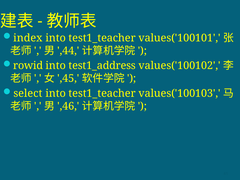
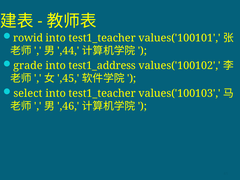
index: index -> rowid
rowid: rowid -> grade
